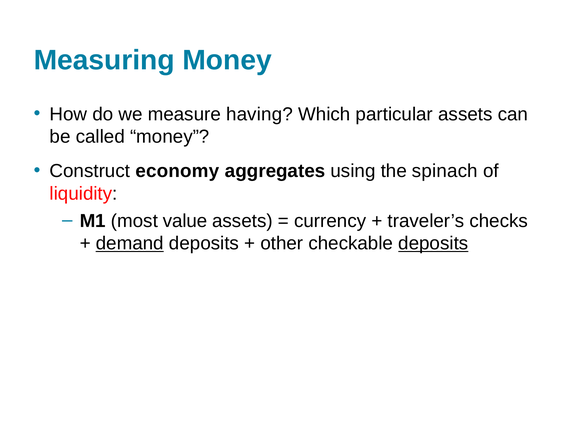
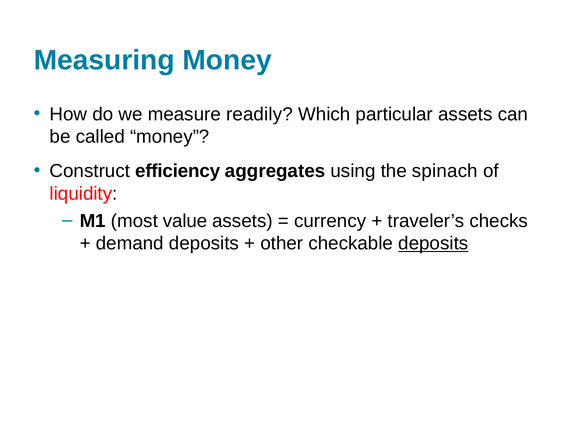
having: having -> readily
economy: economy -> efficiency
demand underline: present -> none
